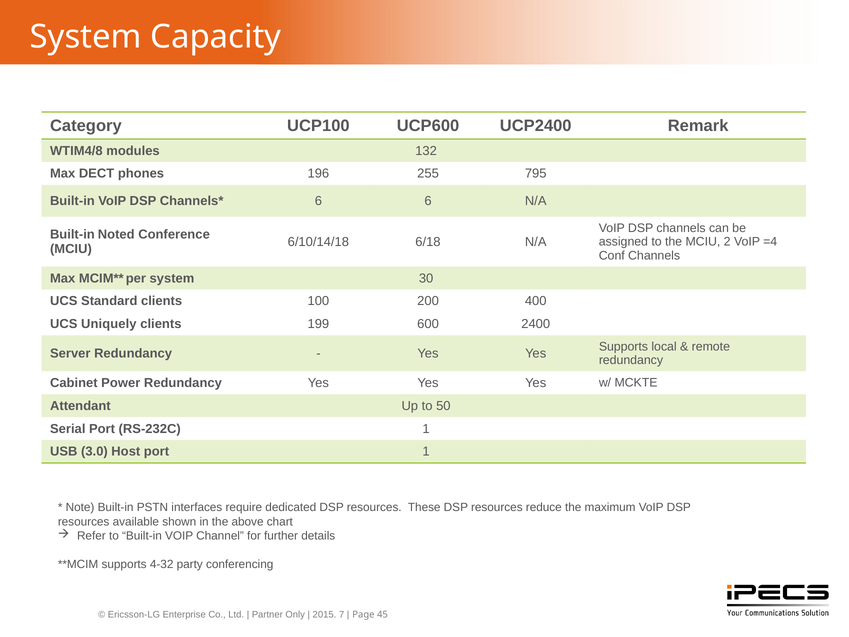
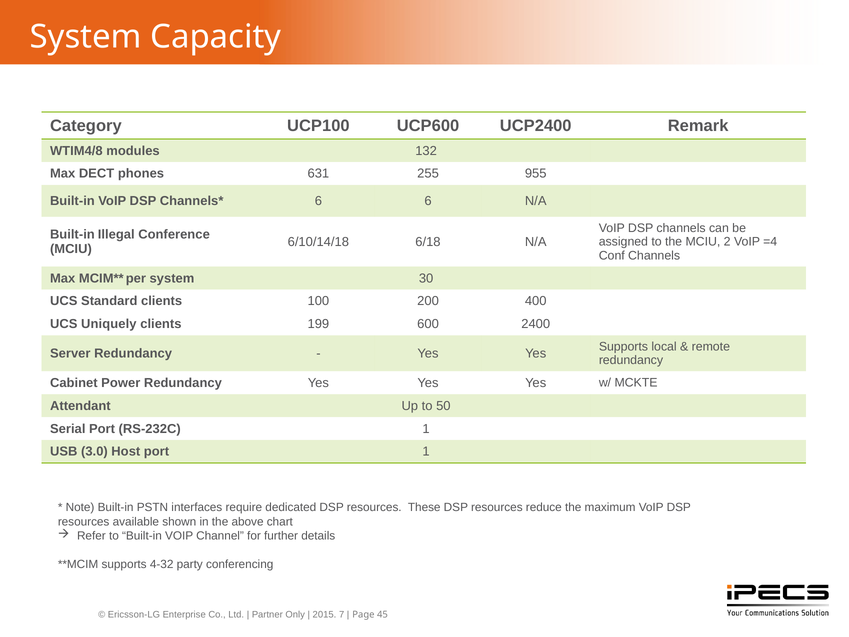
196: 196 -> 631
795: 795 -> 955
Noted: Noted -> Illegal
